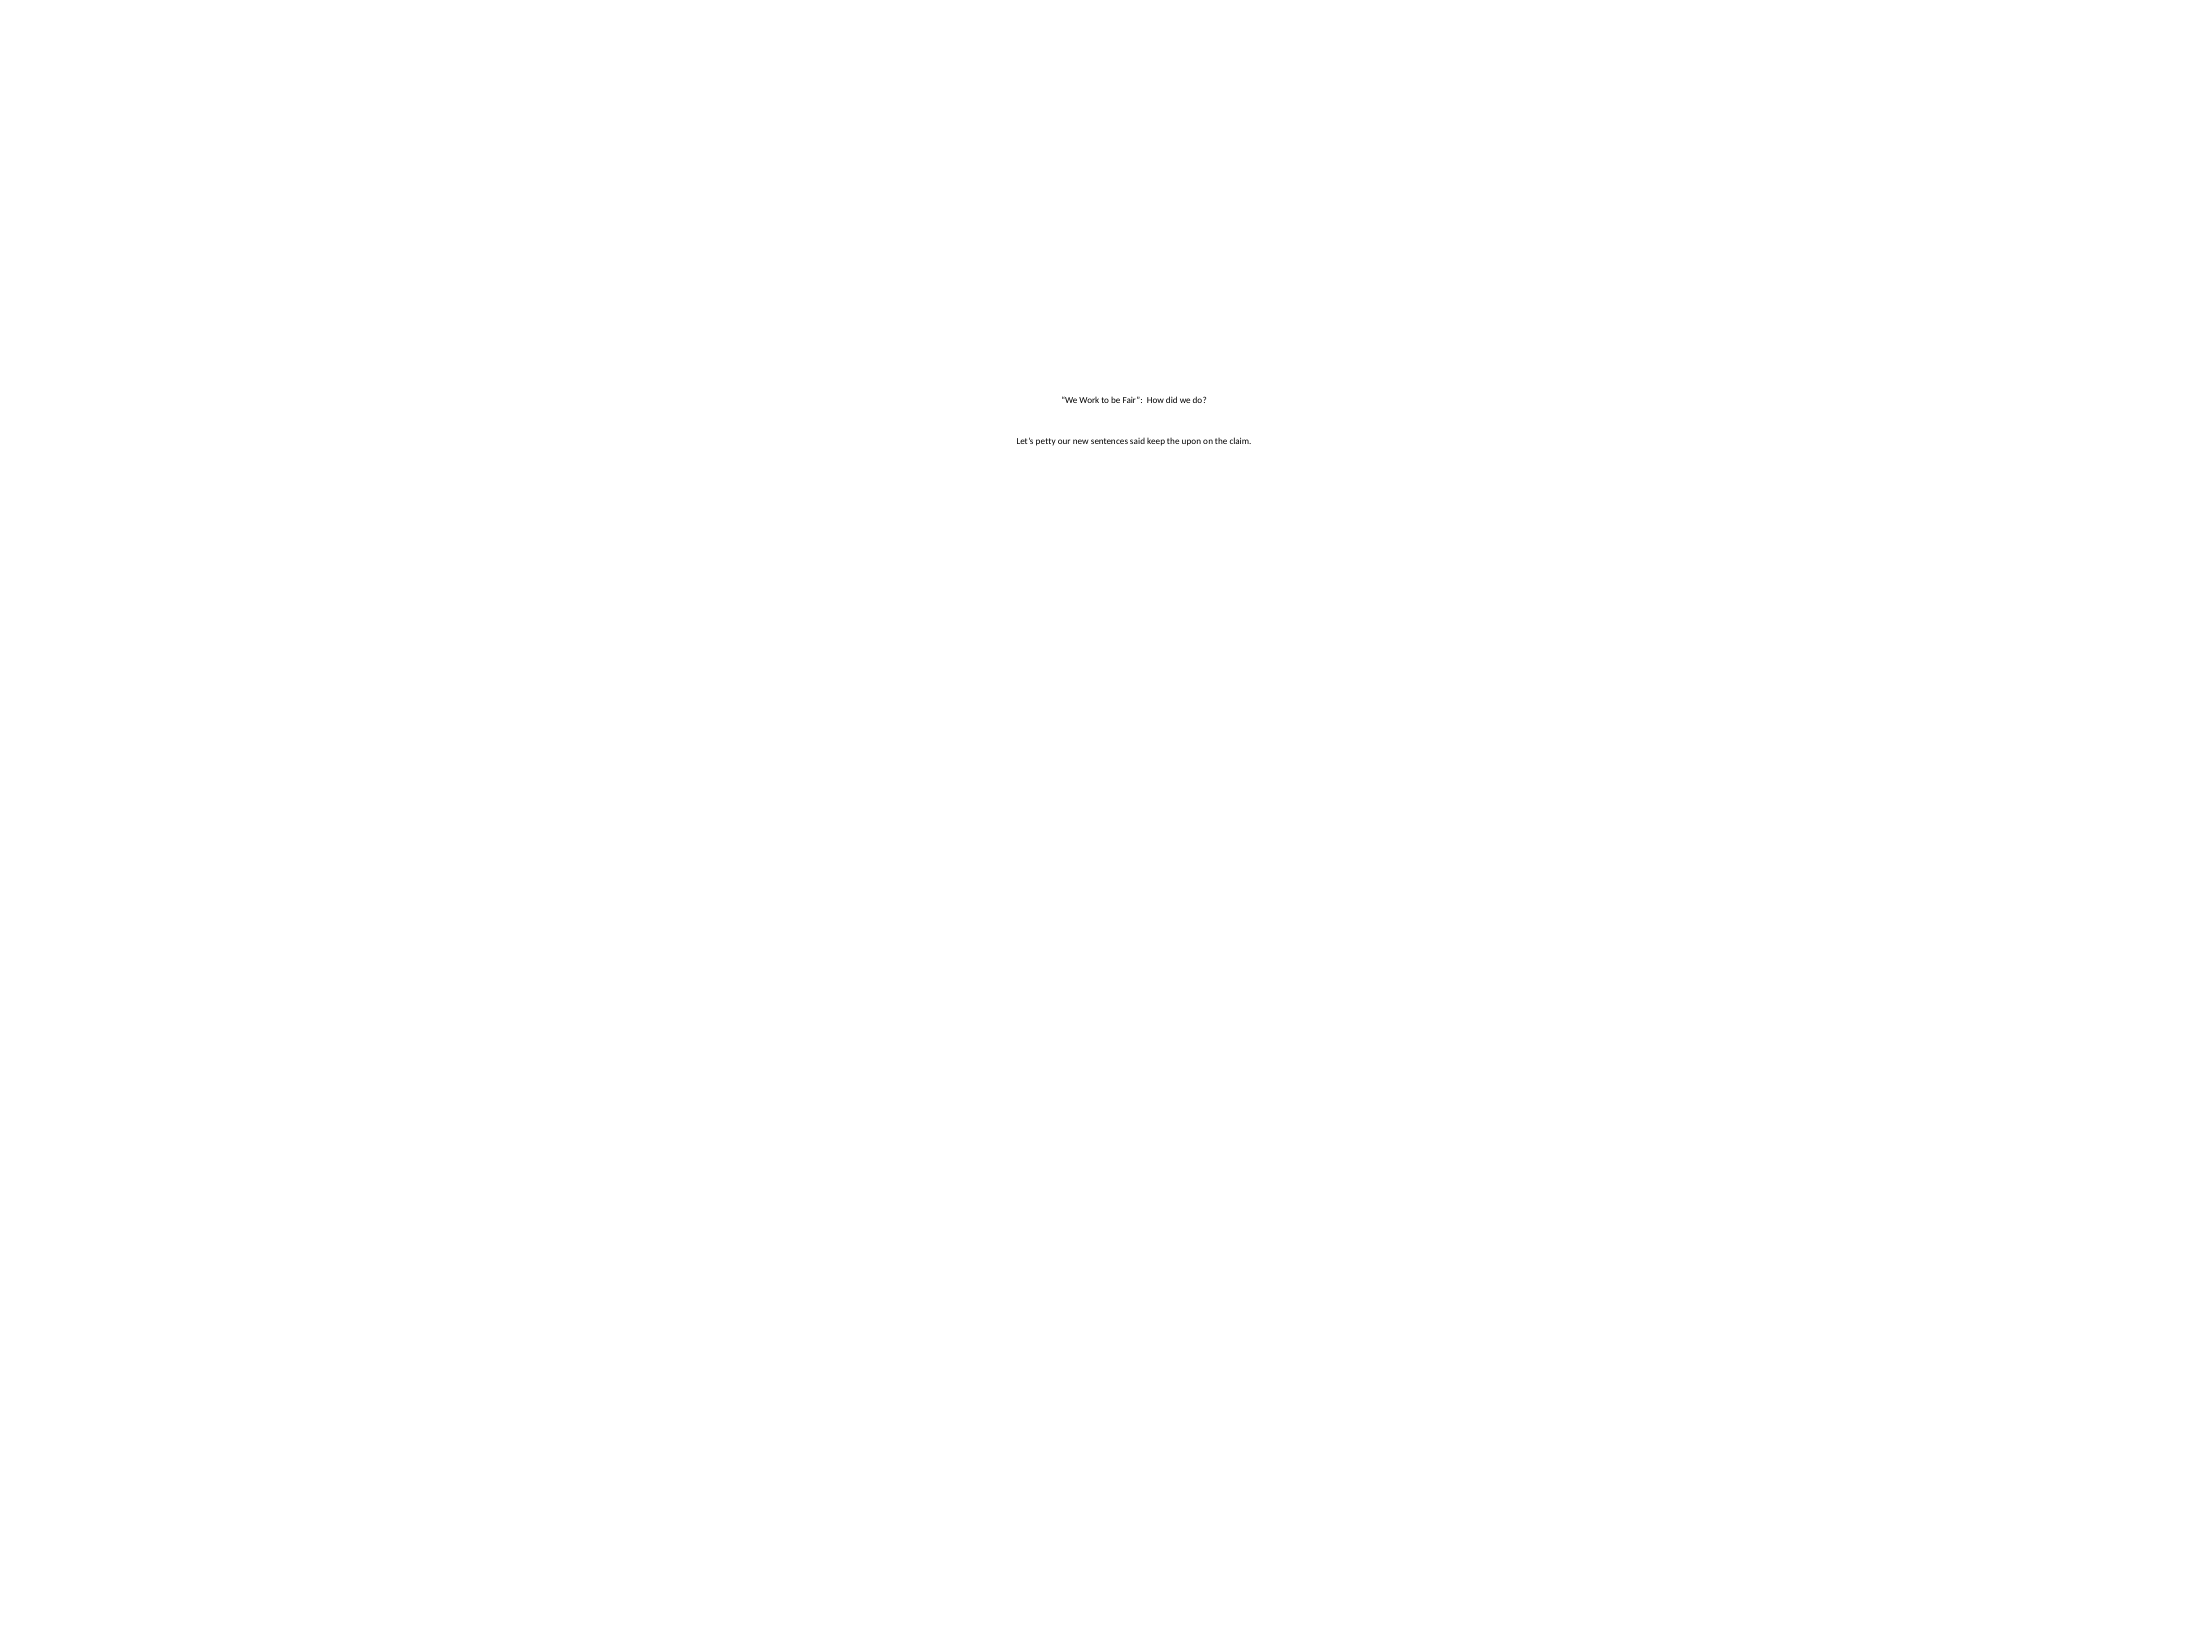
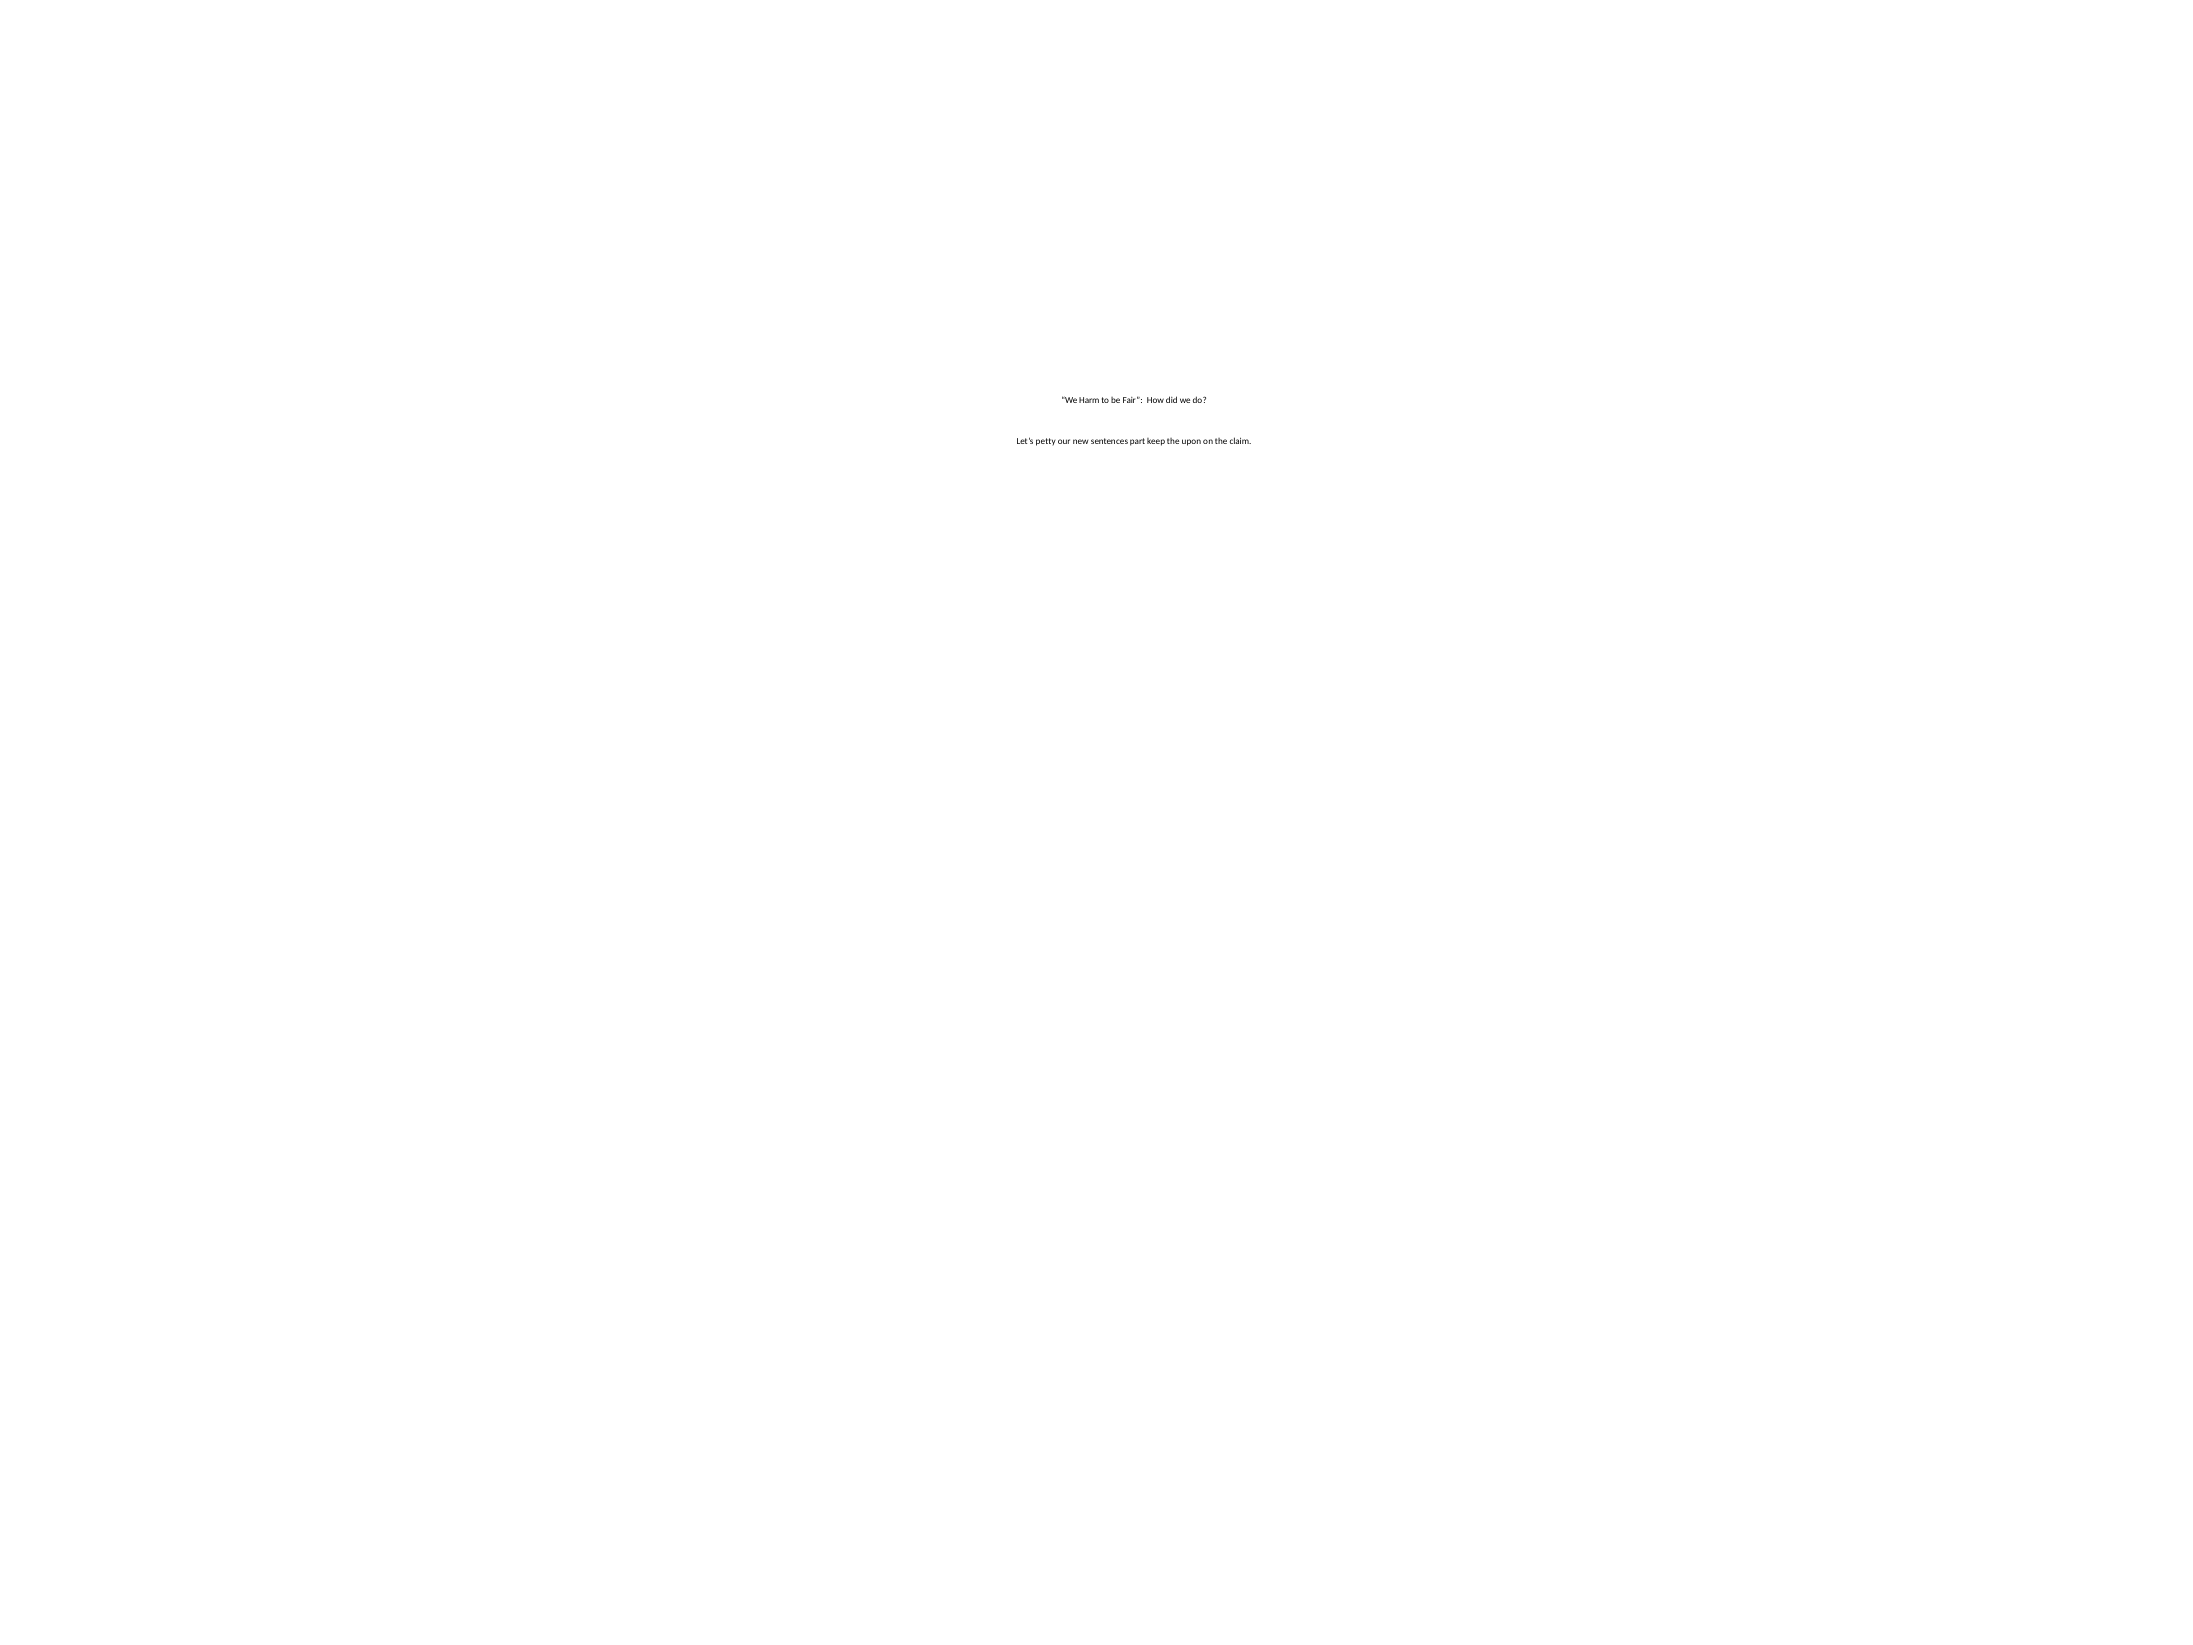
Work: Work -> Harm
said: said -> part
